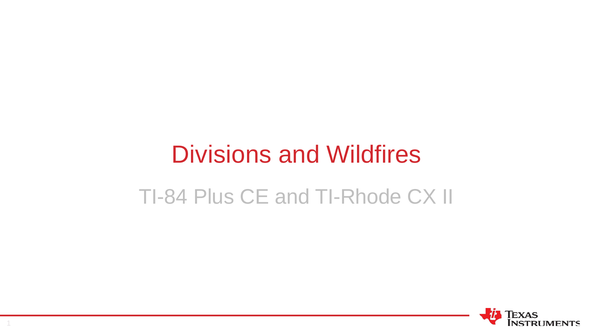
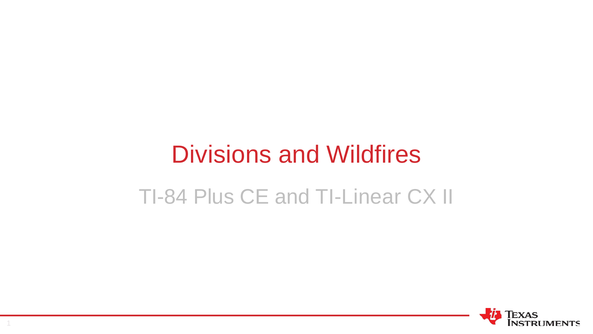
TI-Rhode: TI-Rhode -> TI-Linear
